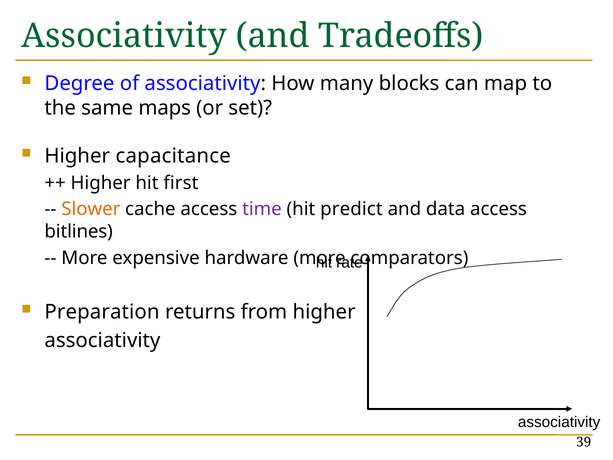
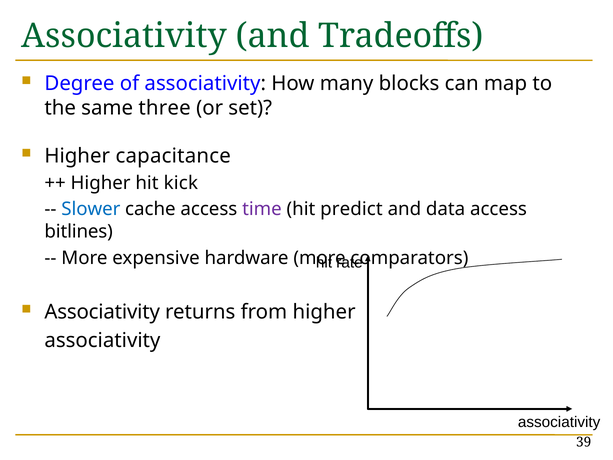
maps: maps -> three
first: first -> kick
Slower colour: orange -> blue
Preparation at (102, 312): Preparation -> Associativity
